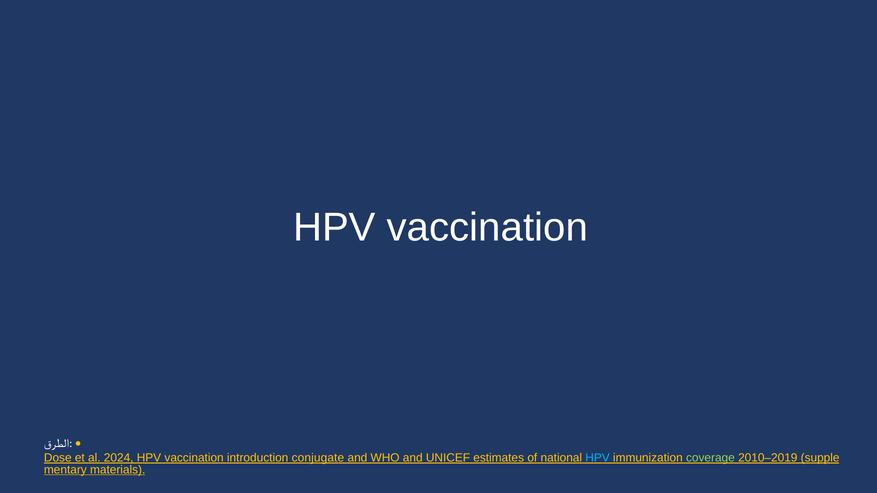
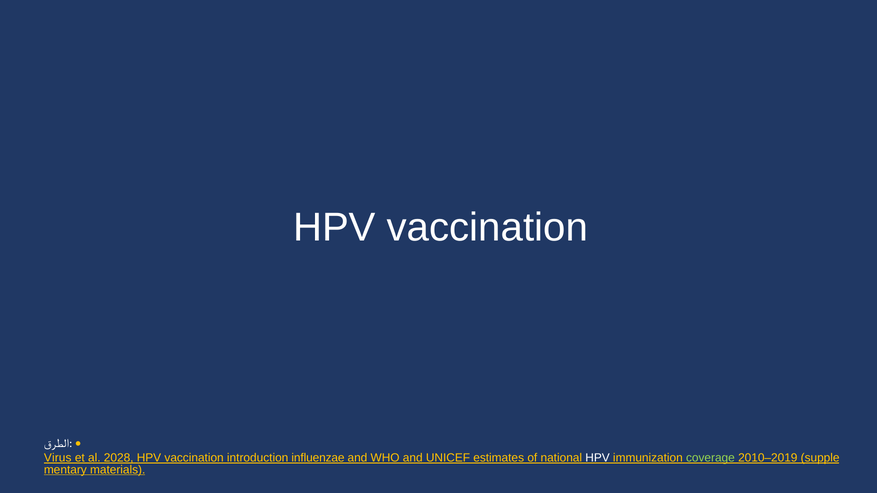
Dose: Dose -> Virus
2024: 2024 -> 2028
conjugate: conjugate -> influenzae
HPV at (598, 458) colour: light blue -> white
